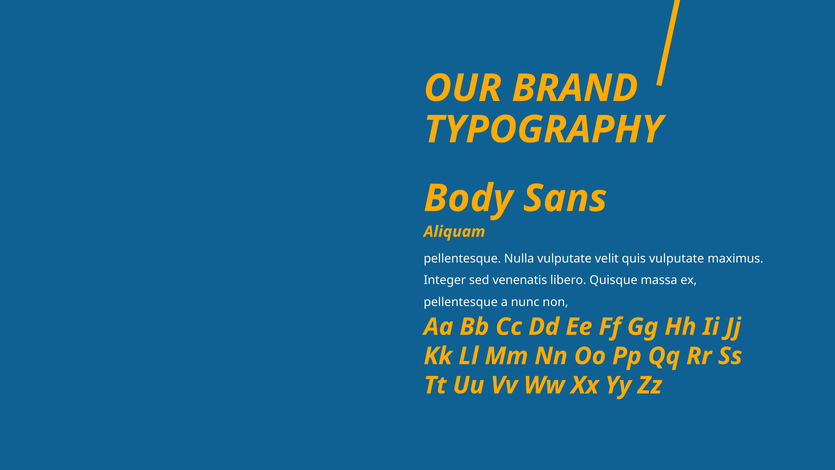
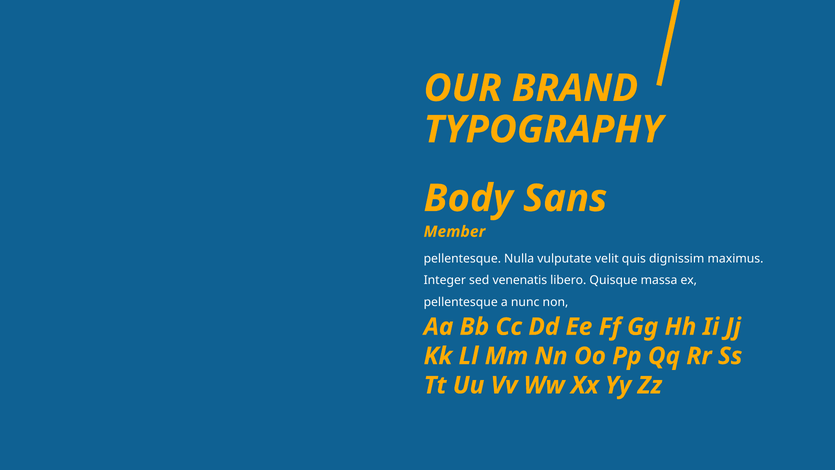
Aliquam: Aliquam -> Member
quis vulputate: vulputate -> dignissim
